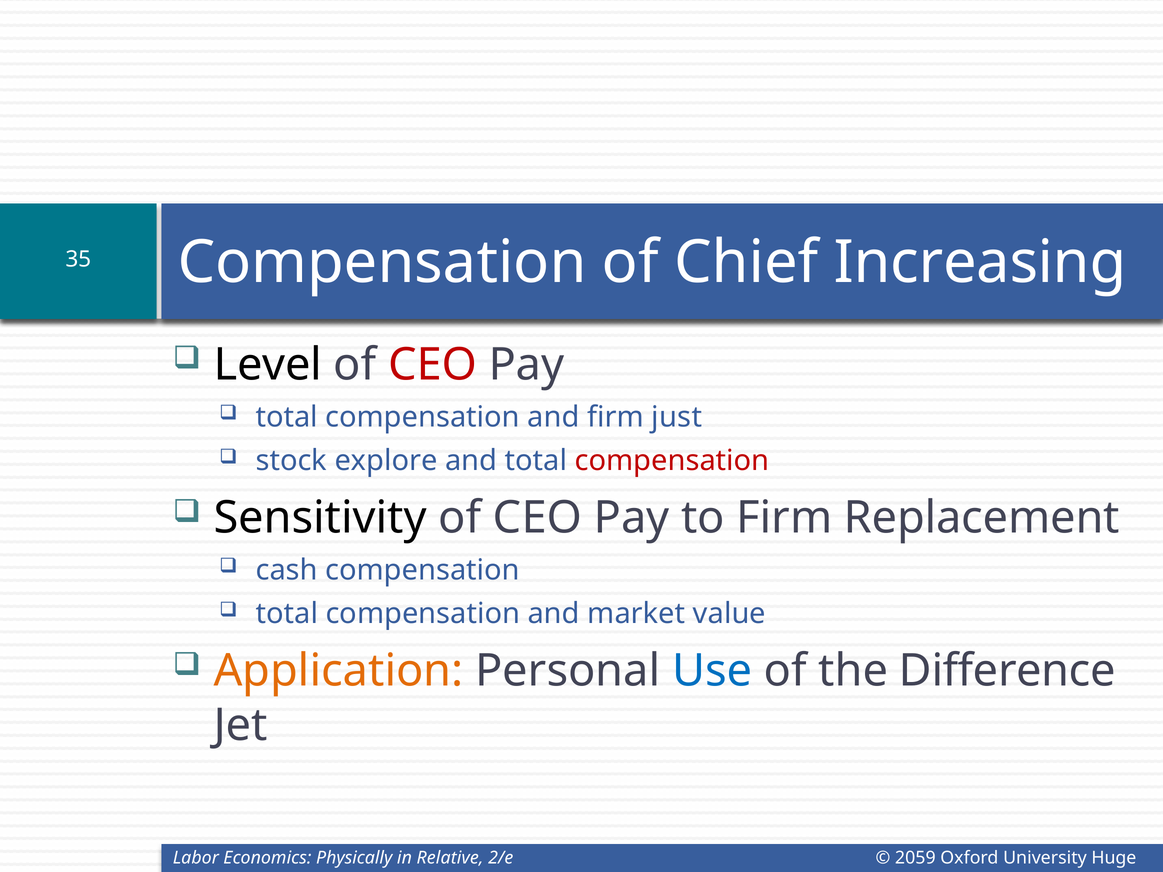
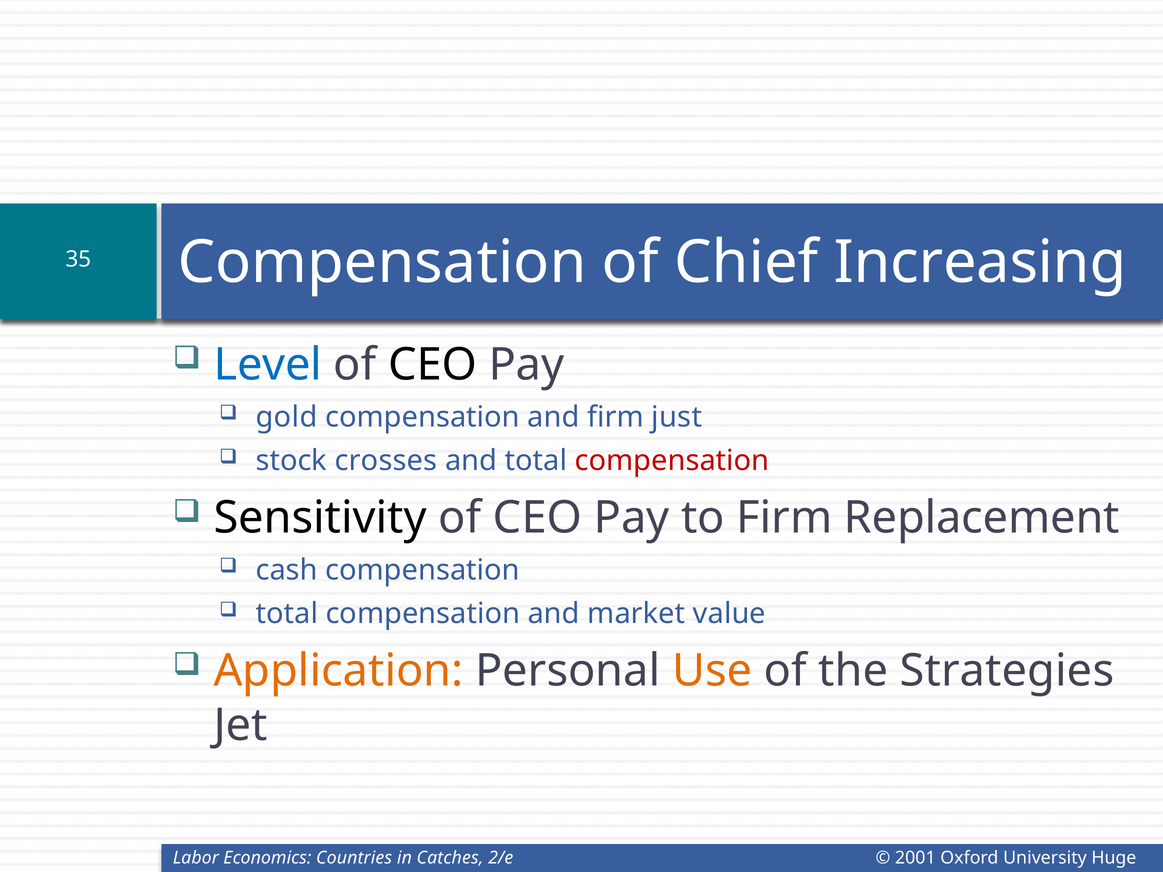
Level colour: black -> blue
CEO at (433, 365) colour: red -> black
total at (287, 417): total -> gold
explore: explore -> crosses
Use colour: blue -> orange
Difference: Difference -> Strategies
Physically: Physically -> Countries
Relative: Relative -> Catches
2059: 2059 -> 2001
